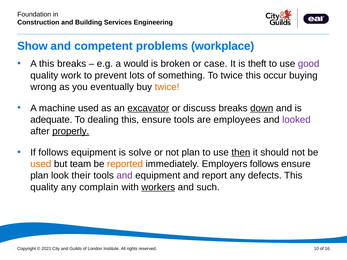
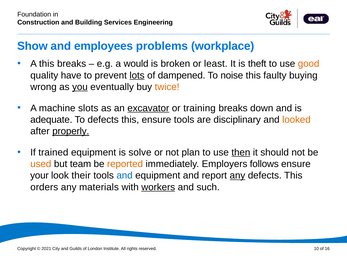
competent: competent -> employees
case: case -> least
good colour: purple -> orange
work: work -> have
lots underline: none -> present
something: something -> dampened
To twice: twice -> noise
occur: occur -> faulty
you underline: none -> present
machine used: used -> slots
discuss: discuss -> training
down underline: present -> none
To dealing: dealing -> defects
employees: employees -> disciplinary
looked colour: purple -> orange
If follows: follows -> trained
plan at (39, 176): plan -> your
and at (125, 176) colour: purple -> blue
any at (237, 176) underline: none -> present
quality at (44, 187): quality -> orders
complain: complain -> materials
